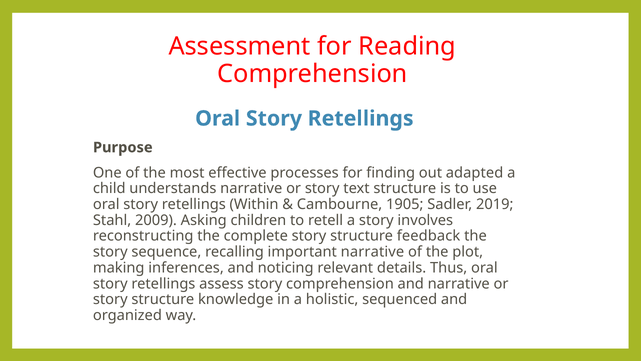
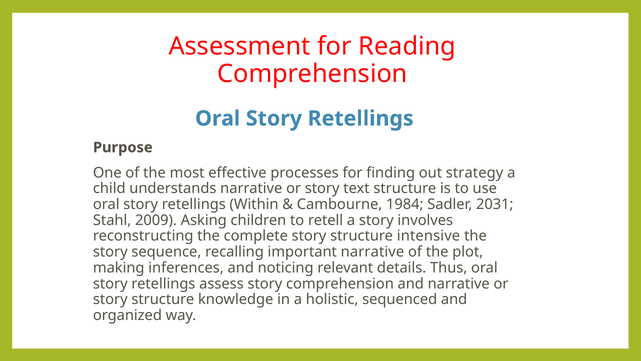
adapted: adapted -> strategy
1905: 1905 -> 1984
2019: 2019 -> 2031
feedback: feedback -> intensive
